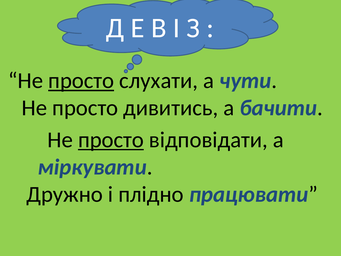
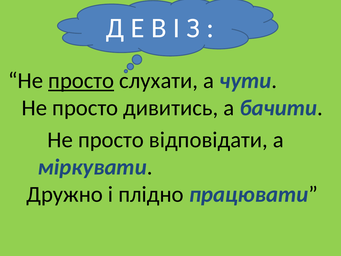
просто at (111, 140) underline: present -> none
